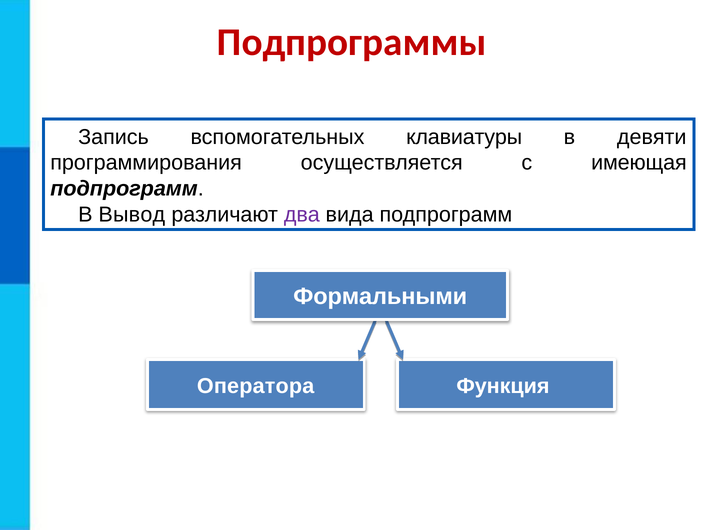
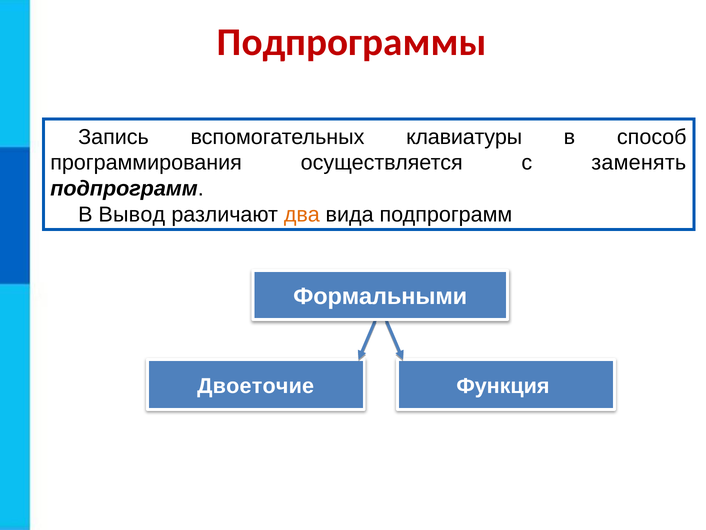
девяти: девяти -> способ
имеющая: имеющая -> заменять
два colour: purple -> orange
Оператора: Оператора -> Двоеточие
